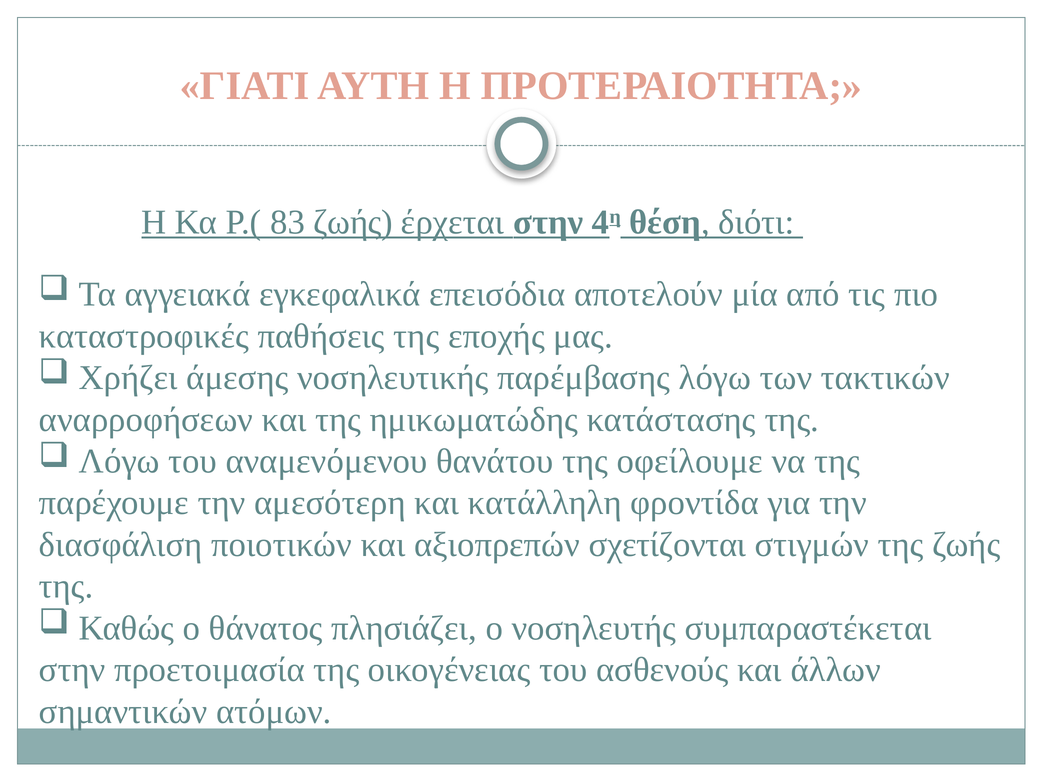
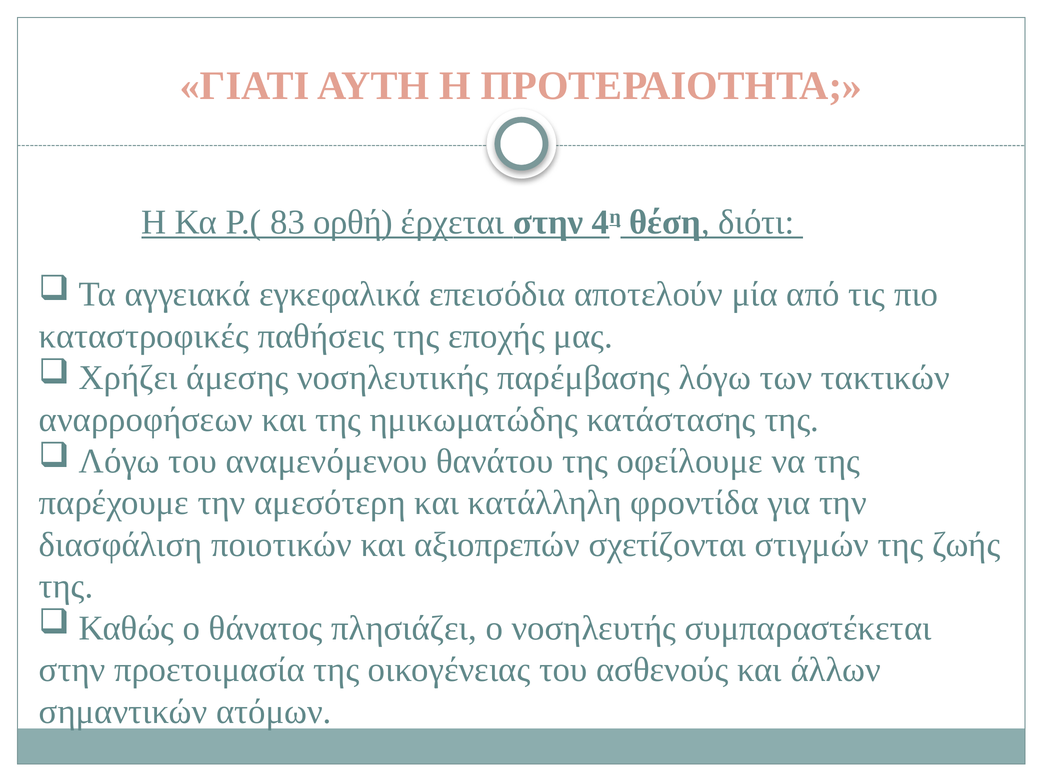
83 ζωής: ζωής -> ορθή
